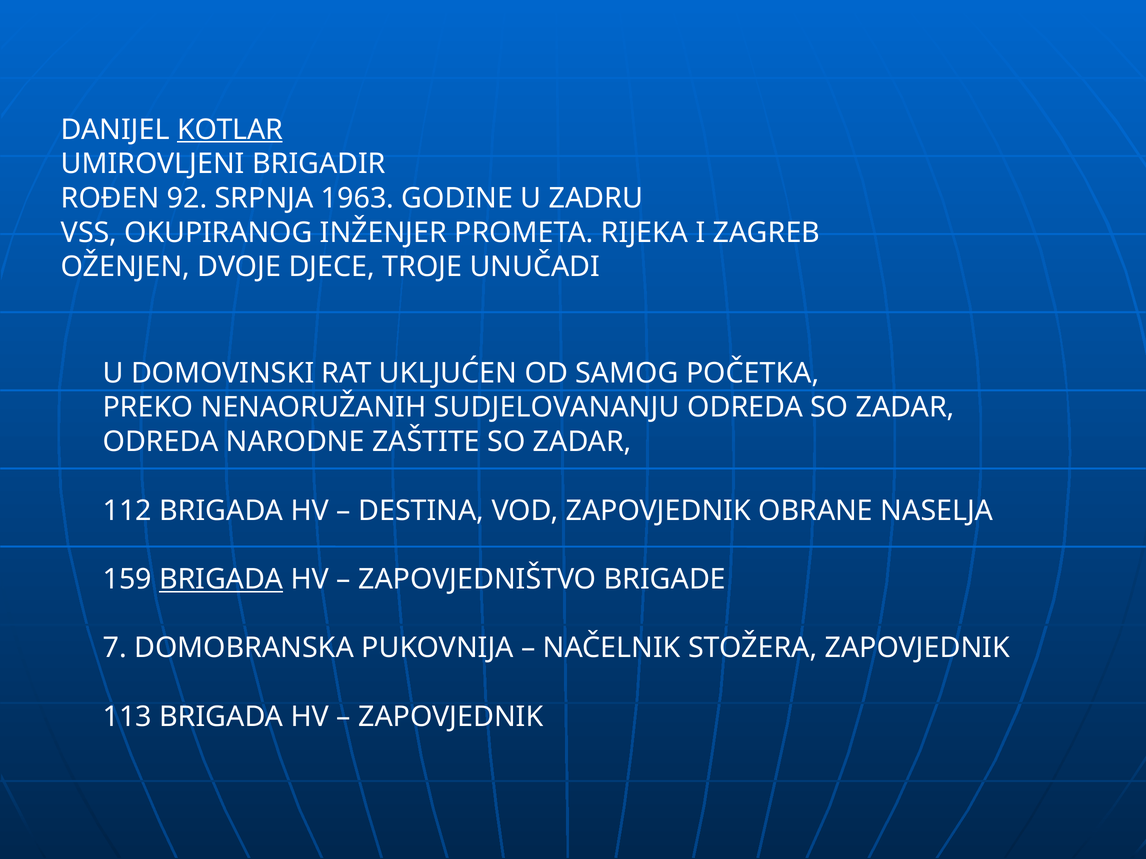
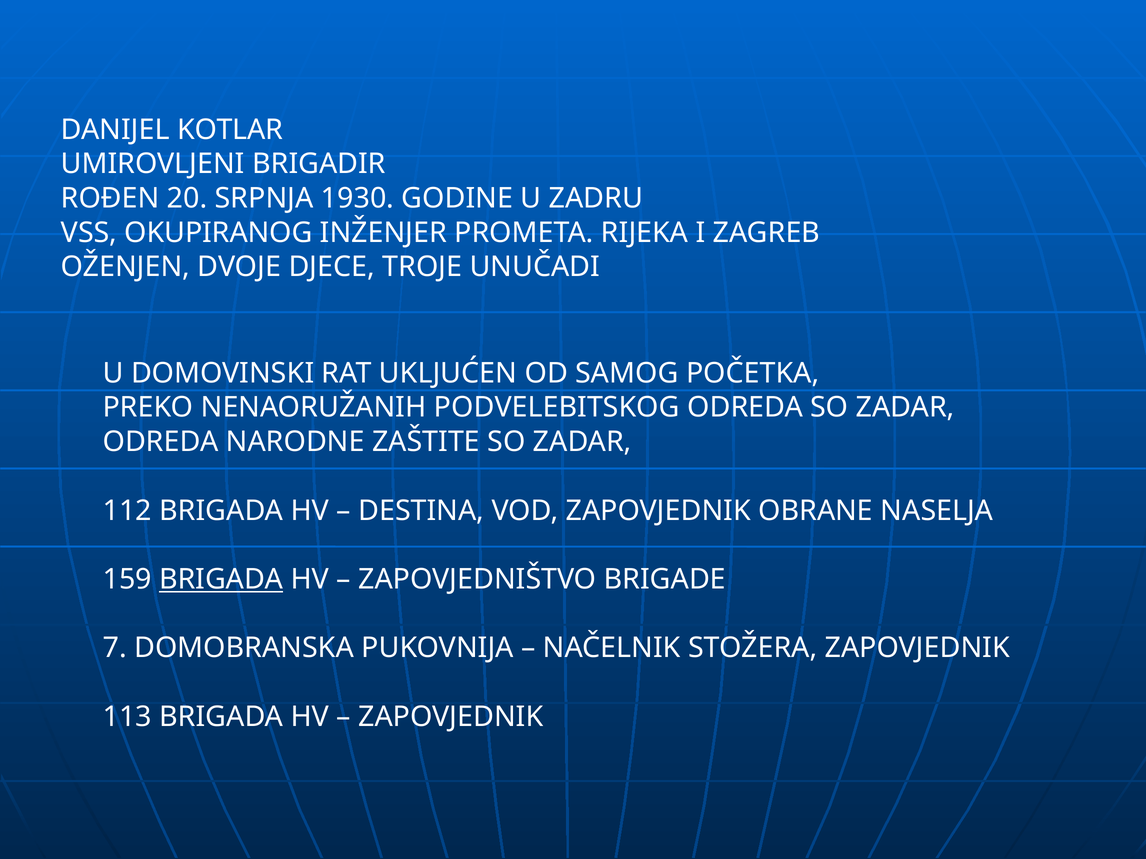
KOTLAR underline: present -> none
92: 92 -> 20
1963: 1963 -> 1930
SUDJELOVANANJU: SUDJELOVANANJU -> PODVELEBITSKOG
